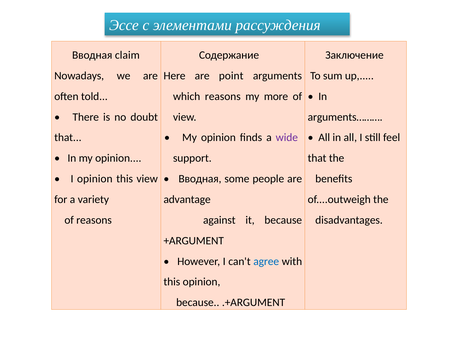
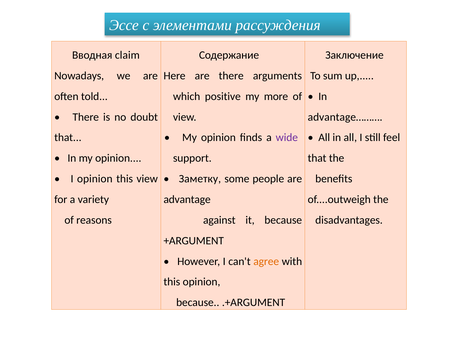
are point: point -> there
which reasons: reasons -> positive
arguments………: arguments……… -> advantage………
Вводная at (200, 179): Вводная -> Заметку
agree colour: blue -> orange
